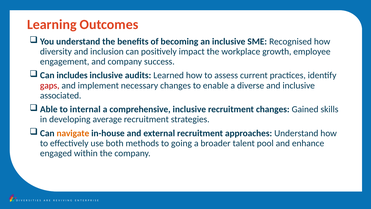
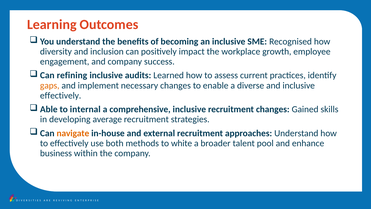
includes: includes -> refining
gaps colour: red -> orange
associated at (61, 95): associated -> effectively
going: going -> white
engaged: engaged -> business
